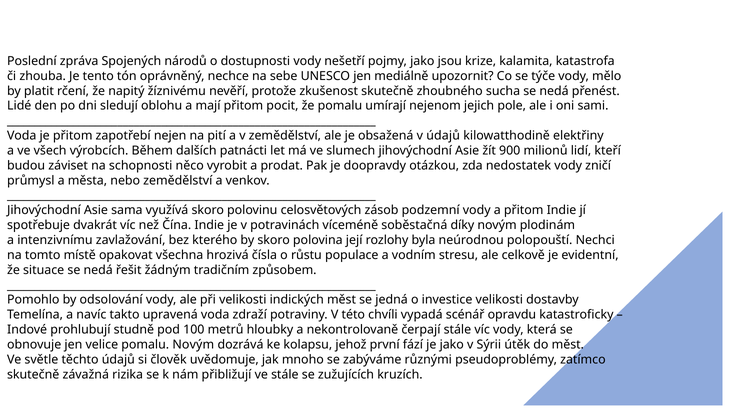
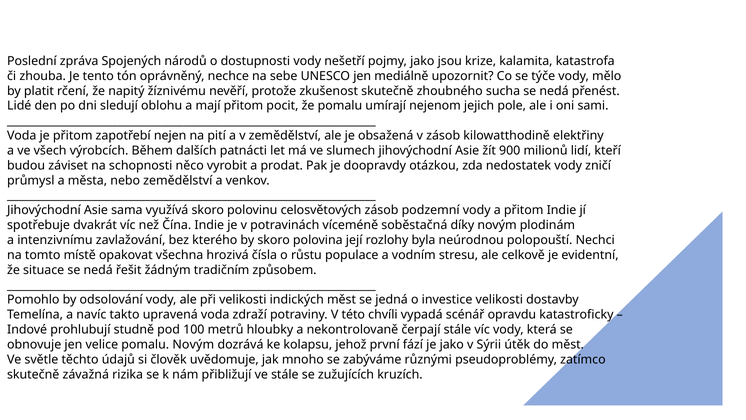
v údajů: údajů -> zásob
